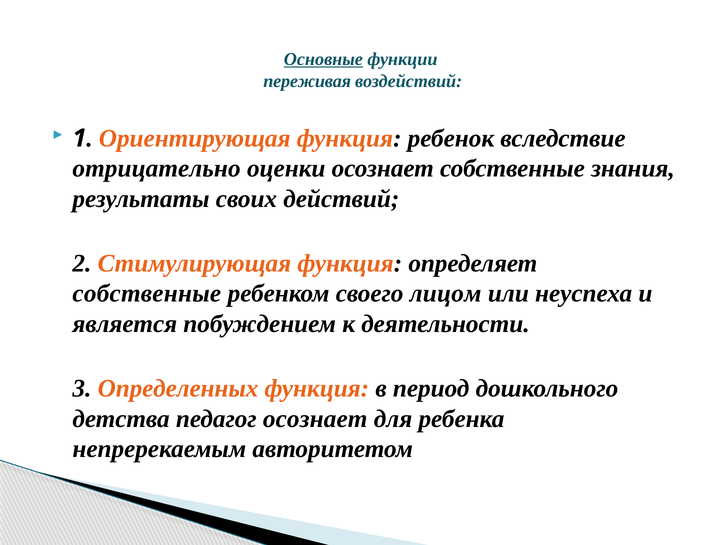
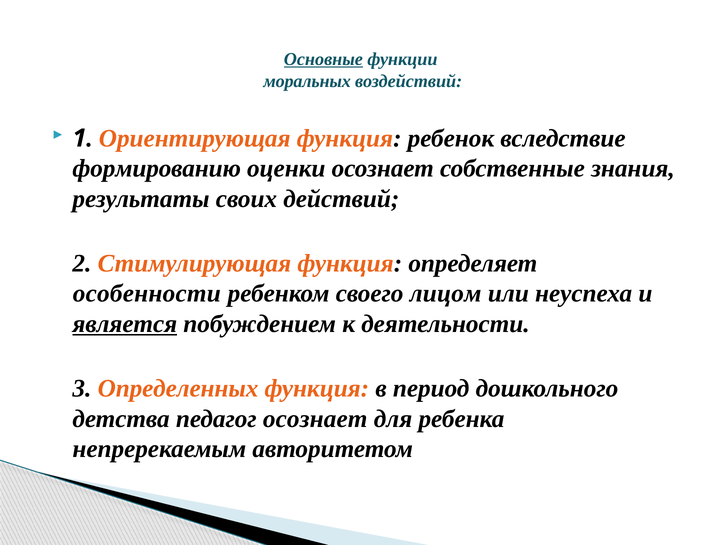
переживая: переживая -> моральных
отрицательно: отрицательно -> формированию
собственные at (147, 293): собственные -> особенности
является underline: none -> present
